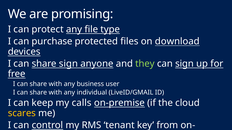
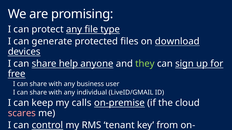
purchase: purchase -> generate
share sign: sign -> help
scares colour: yellow -> pink
